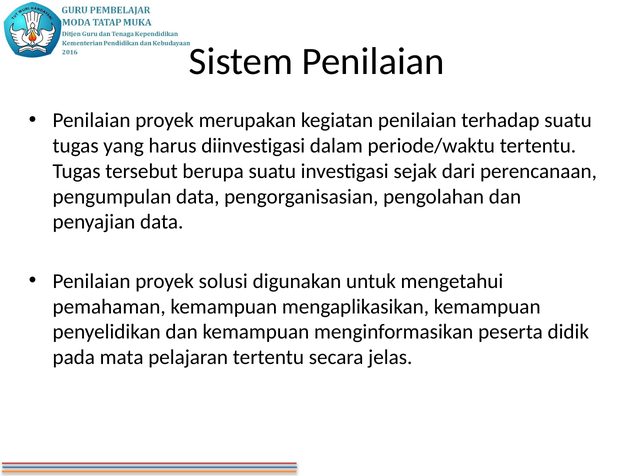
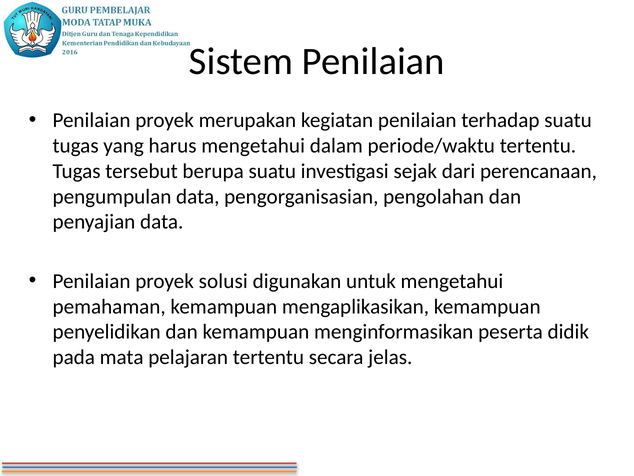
harus diinvestigasi: diinvestigasi -> mengetahui
